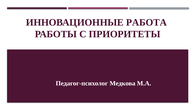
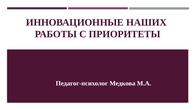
РАБОТА: РАБОТА -> НАШИХ
